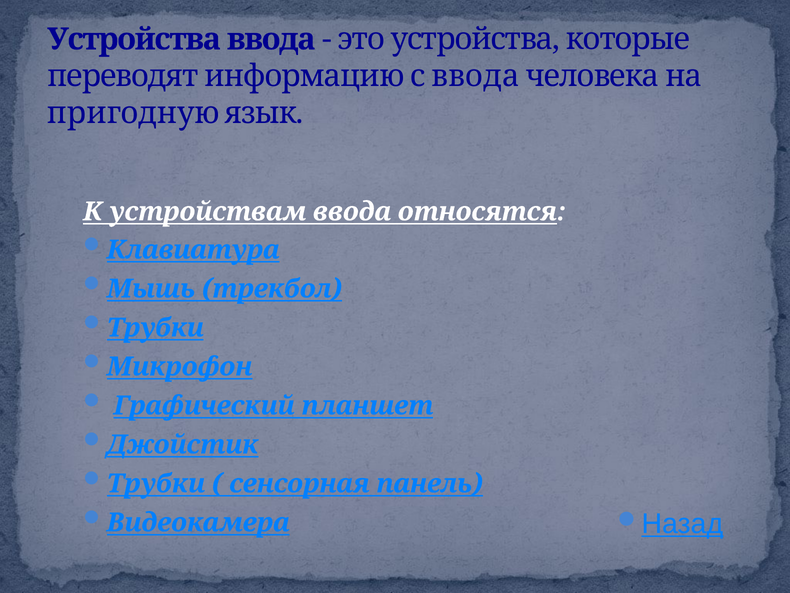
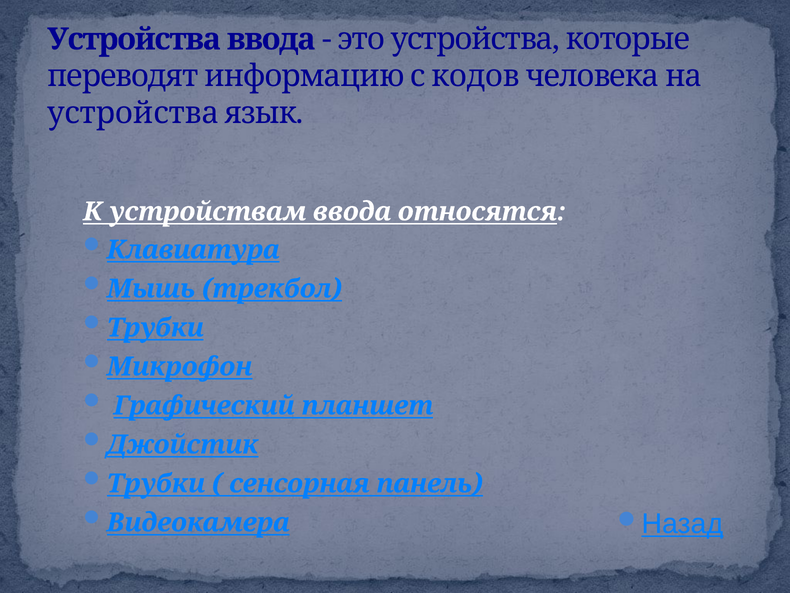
с ввода: ввода -> кодов
пригодную at (133, 113): пригодную -> устройства
